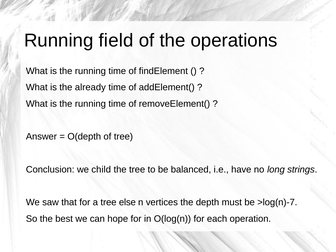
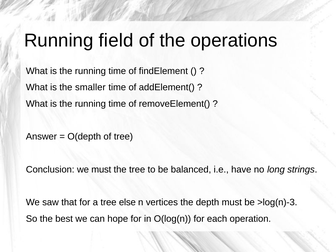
already: already -> smaller
we child: child -> must
>log(n)-7: >log(n)-7 -> >log(n)-3
